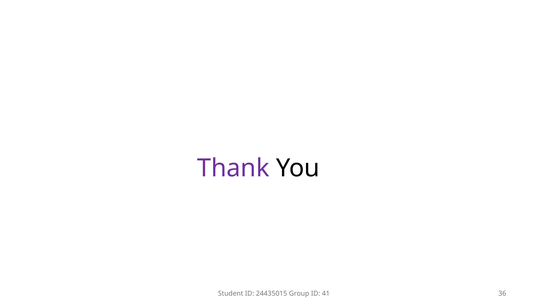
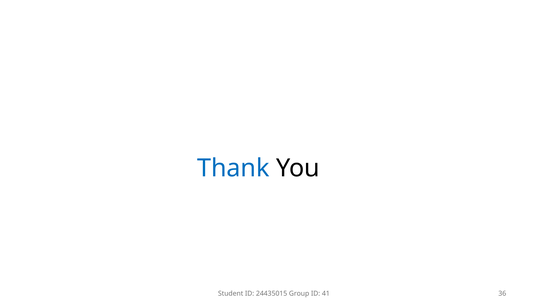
Thank colour: purple -> blue
